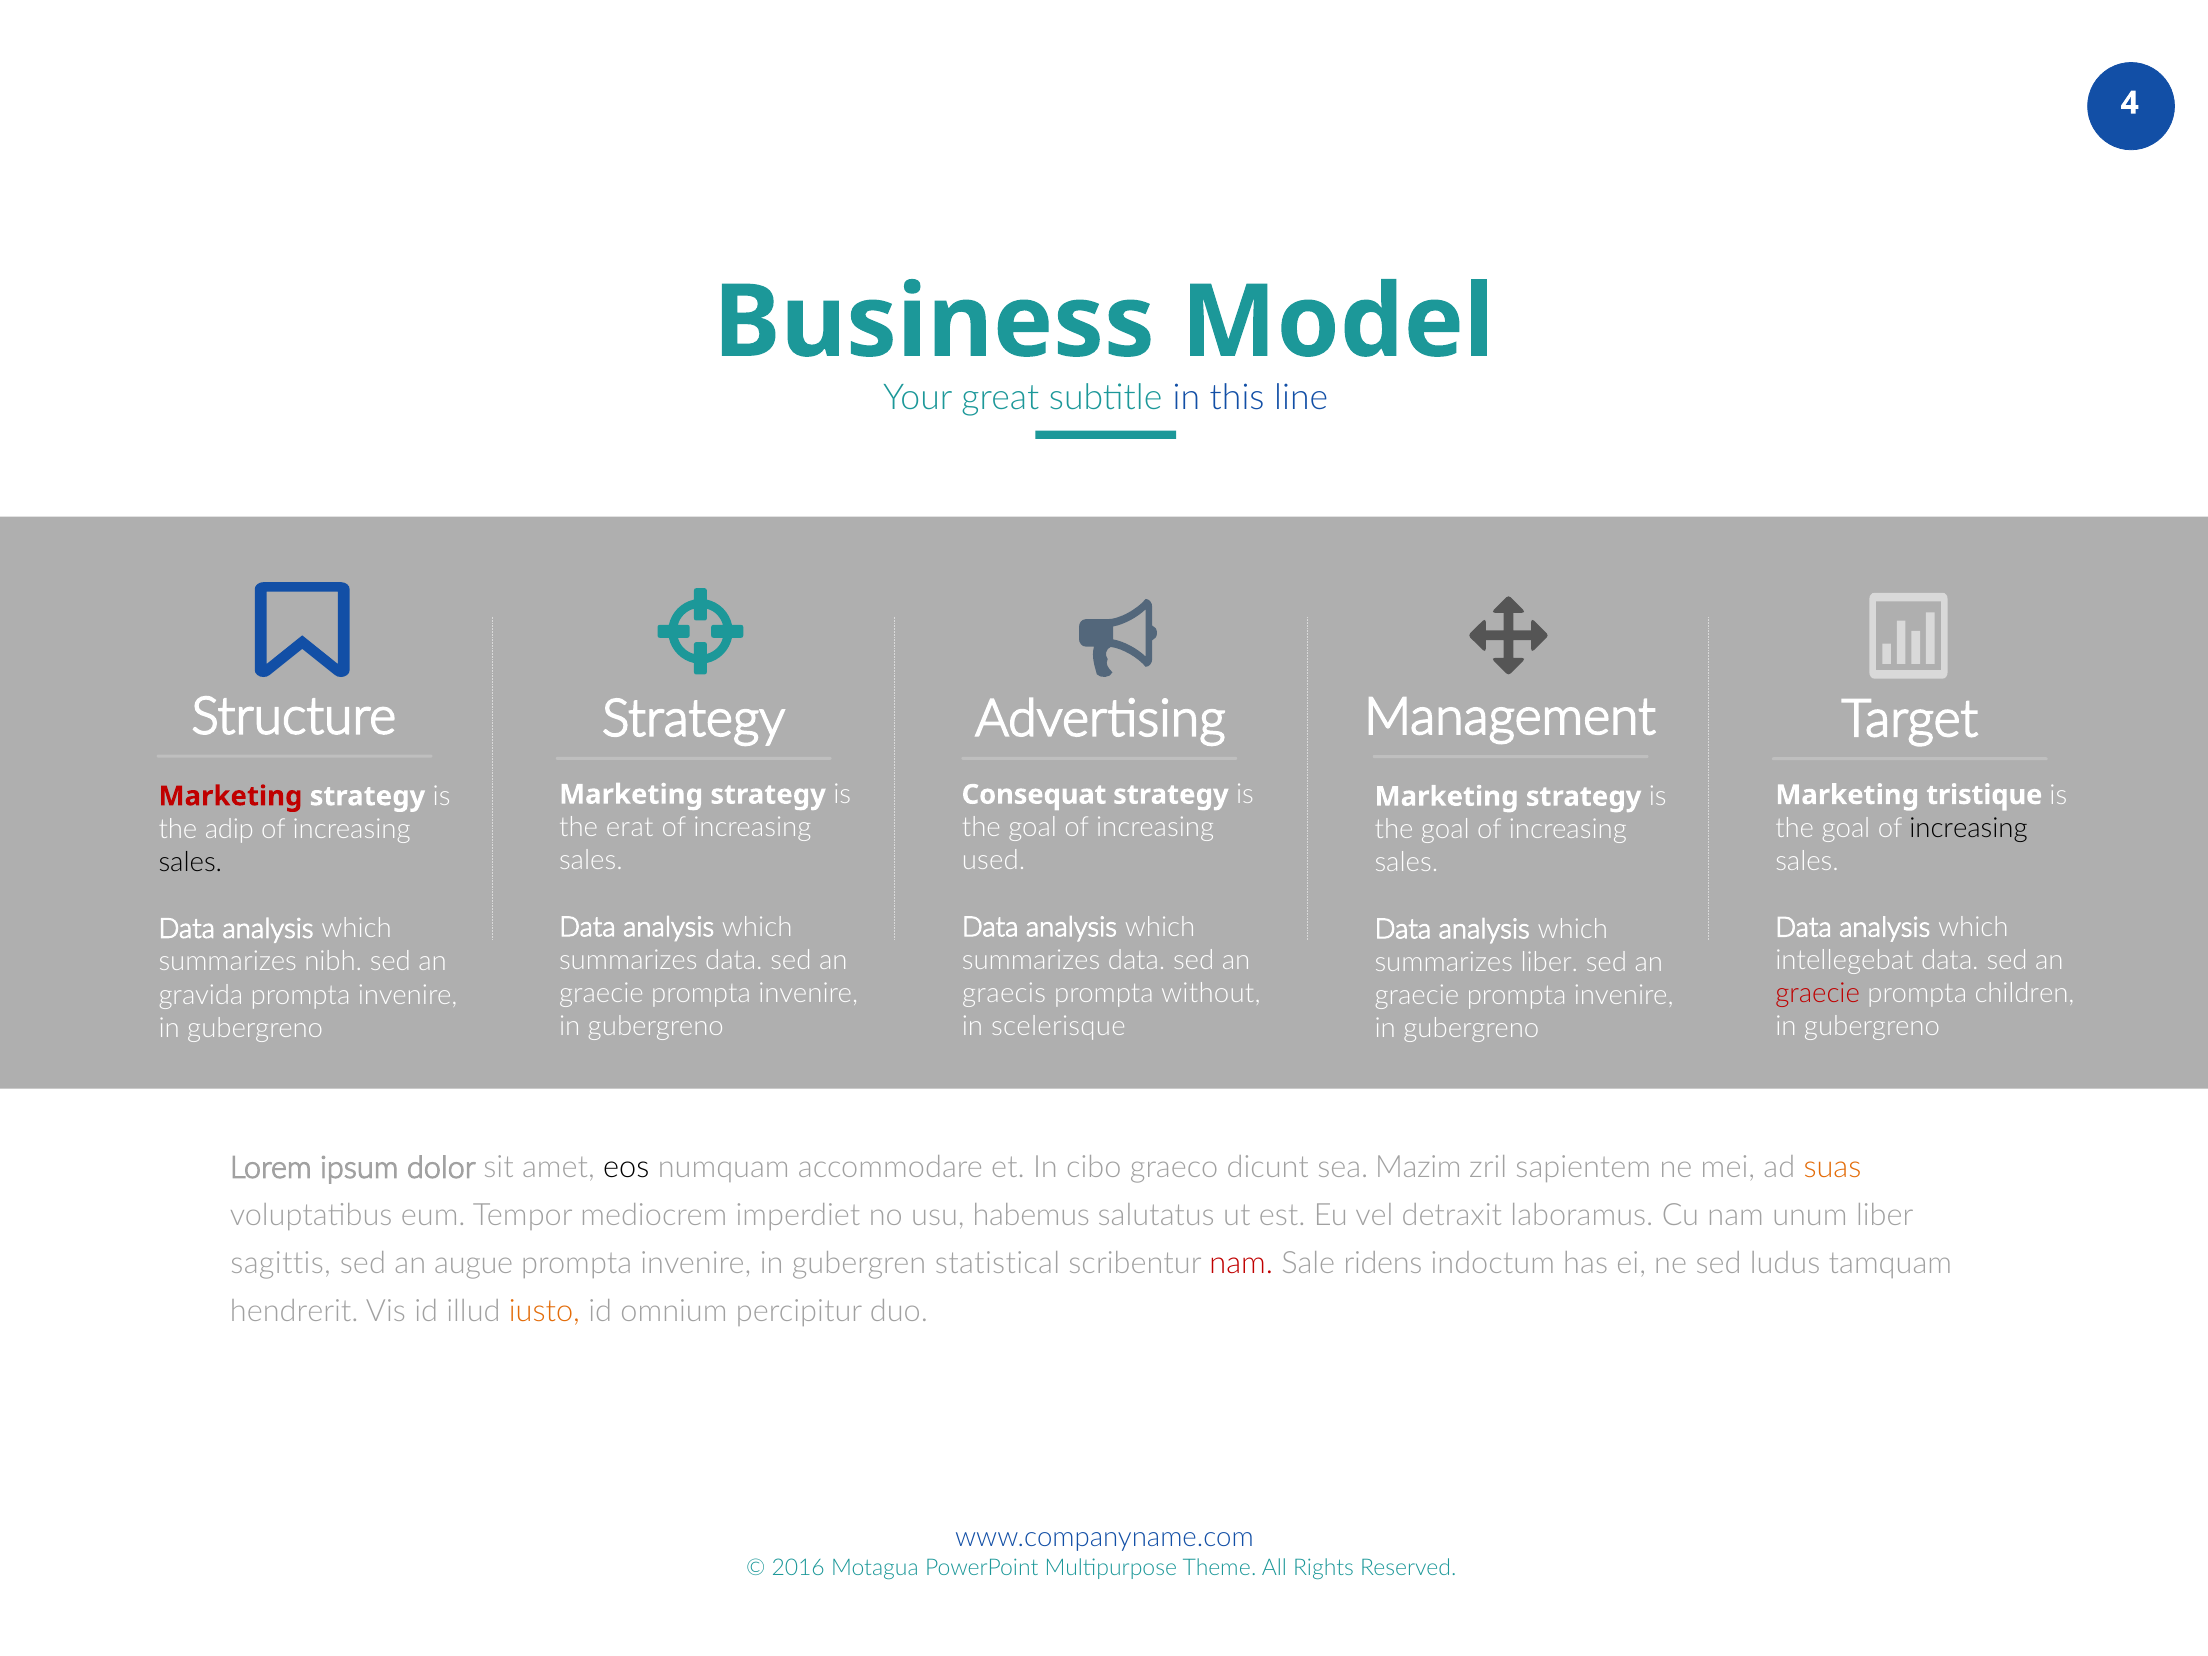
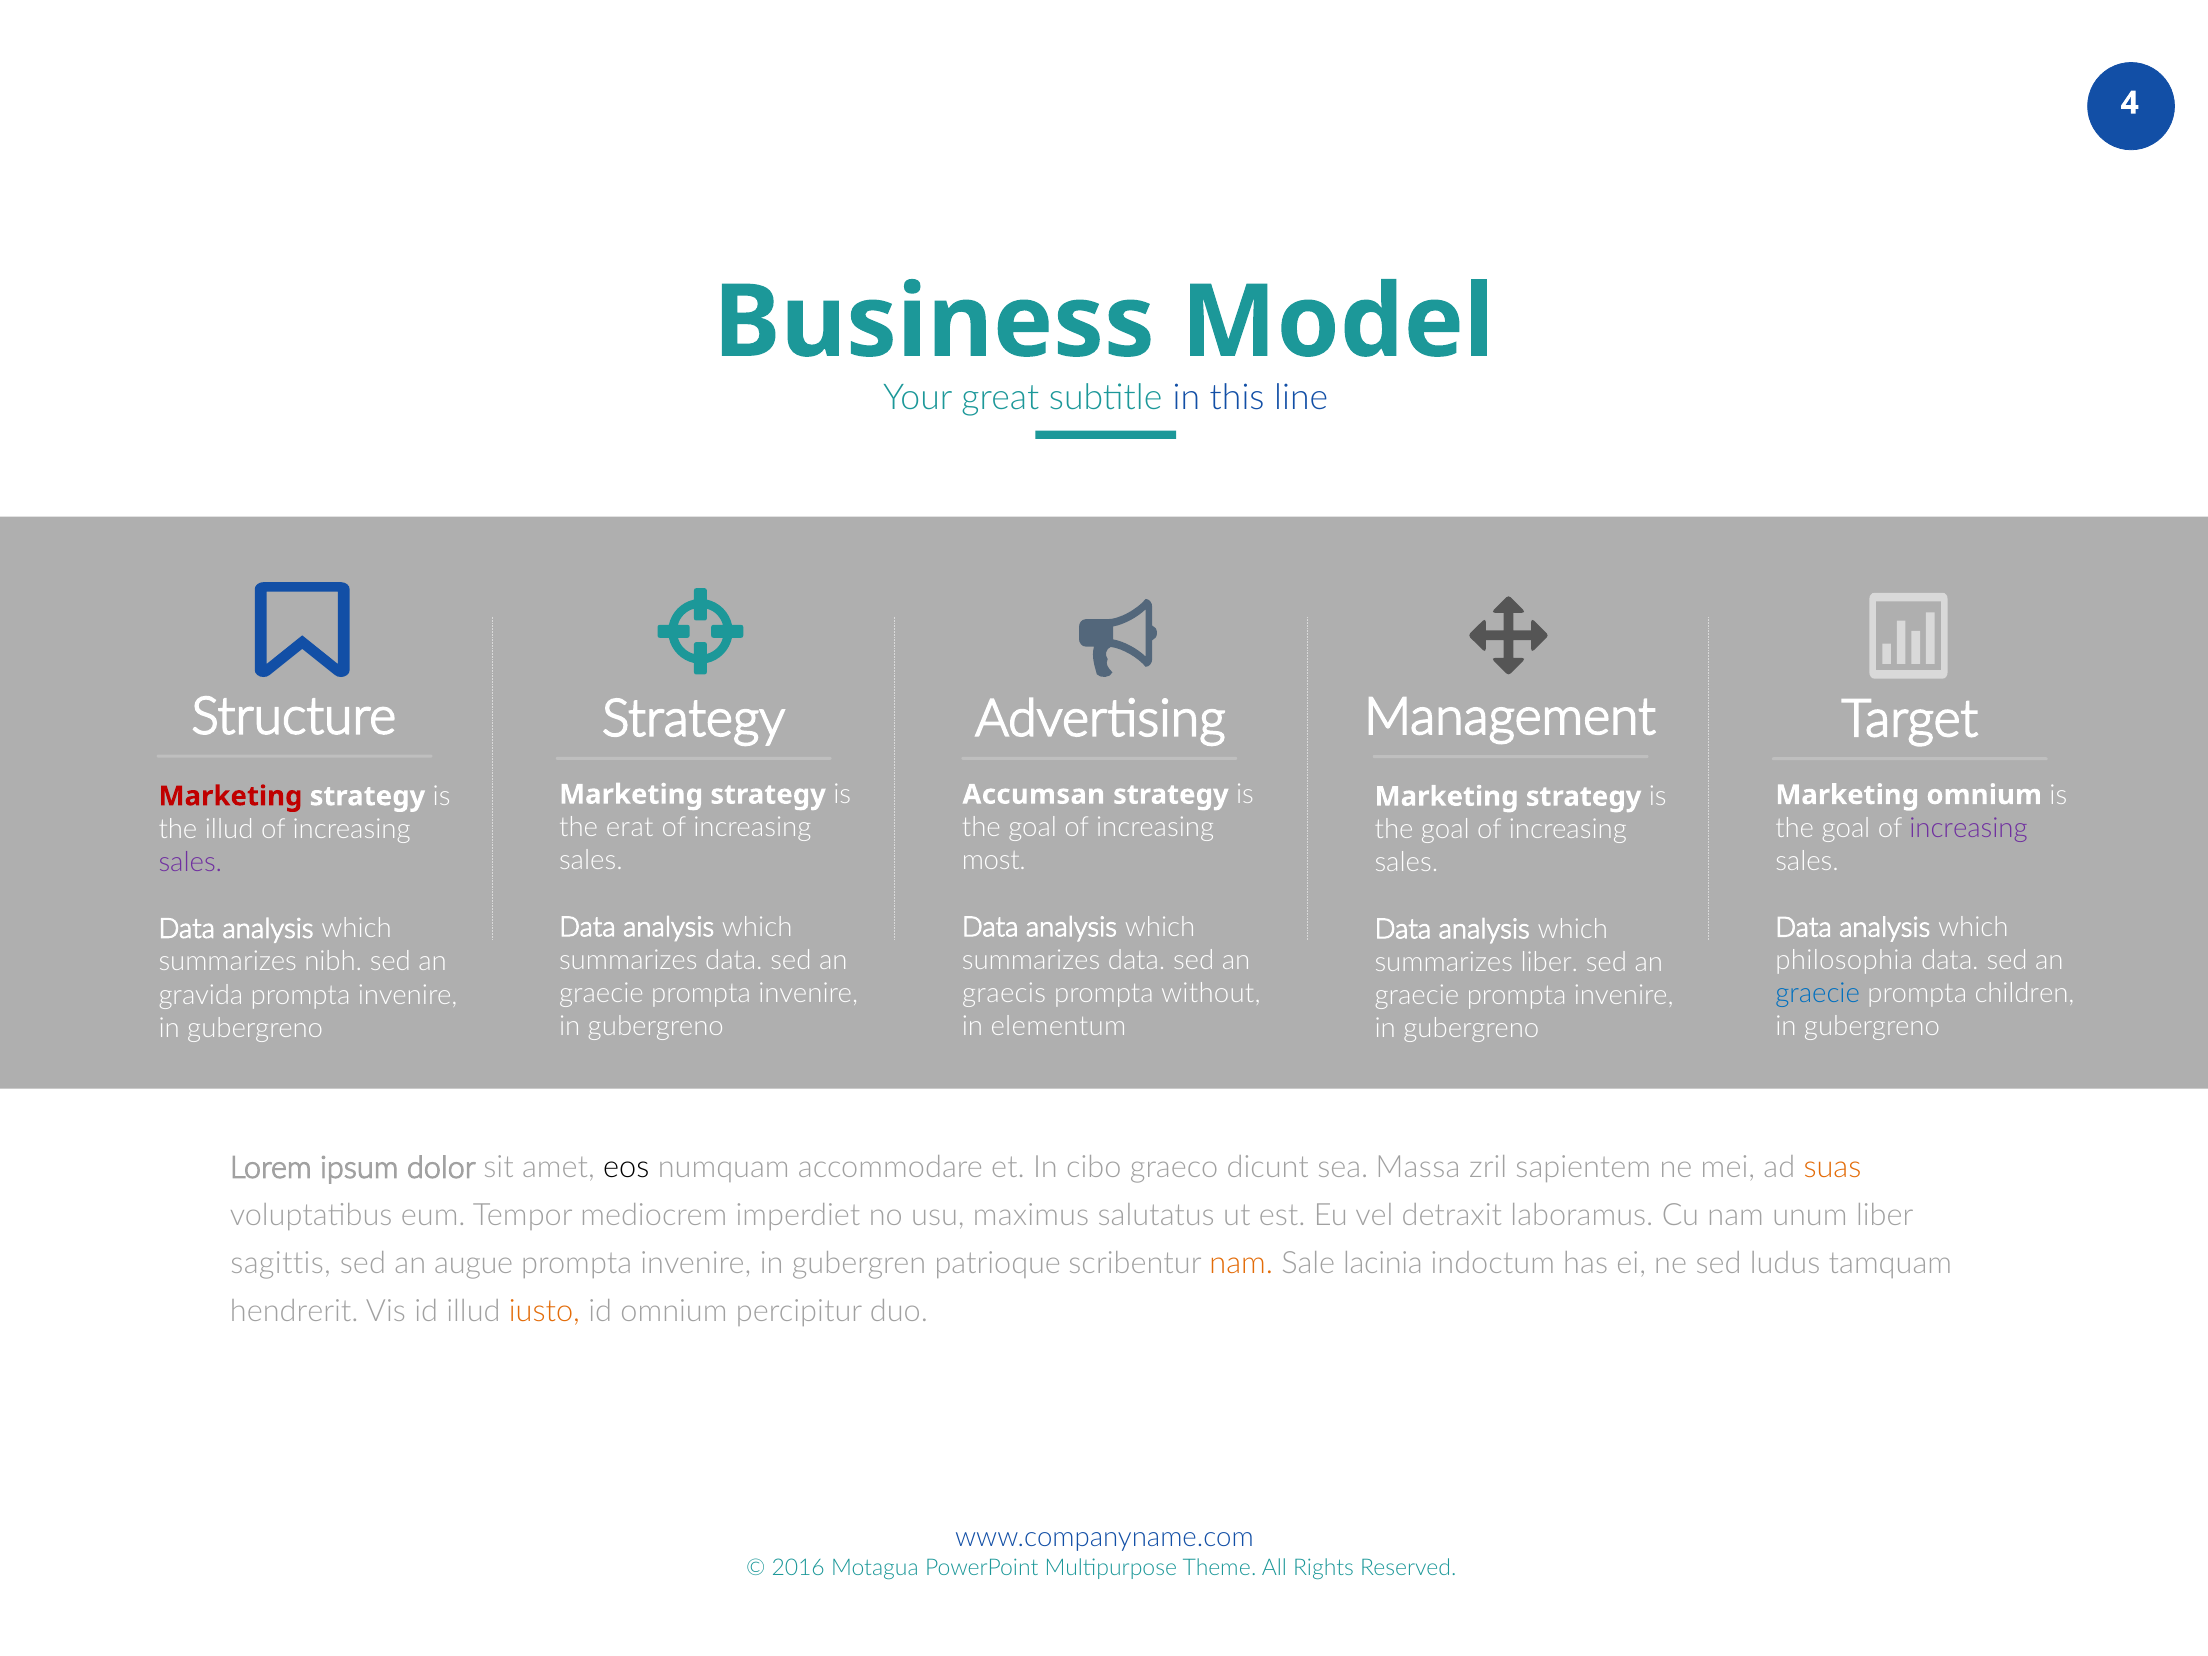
Consequat: Consequat -> Accumsan
Marketing tristique: tristique -> omnium
increasing at (1969, 828) colour: black -> purple
the adip: adip -> illud
used: used -> most
sales at (190, 862) colour: black -> purple
intellegebat: intellegebat -> philosophia
graecie at (1818, 994) colour: red -> blue
scelerisque: scelerisque -> elementum
Mazim: Mazim -> Massa
habemus: habemus -> maximus
statistical: statistical -> patrioque
nam at (1241, 1264) colour: red -> orange
ridens: ridens -> lacinia
